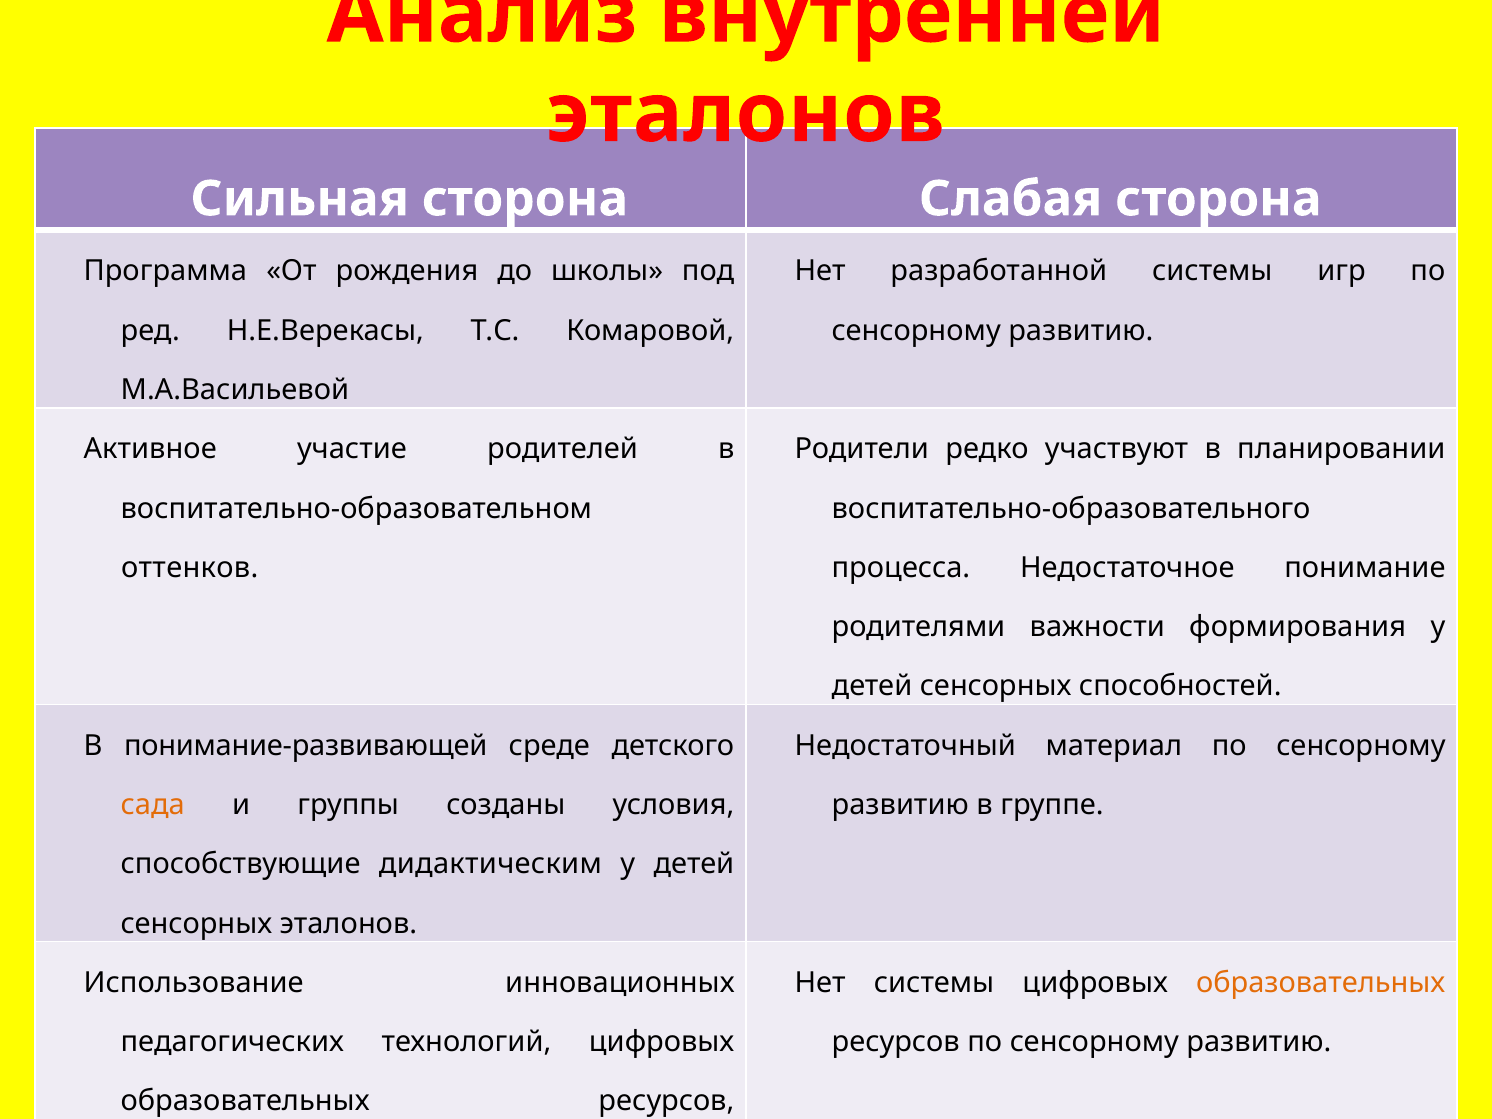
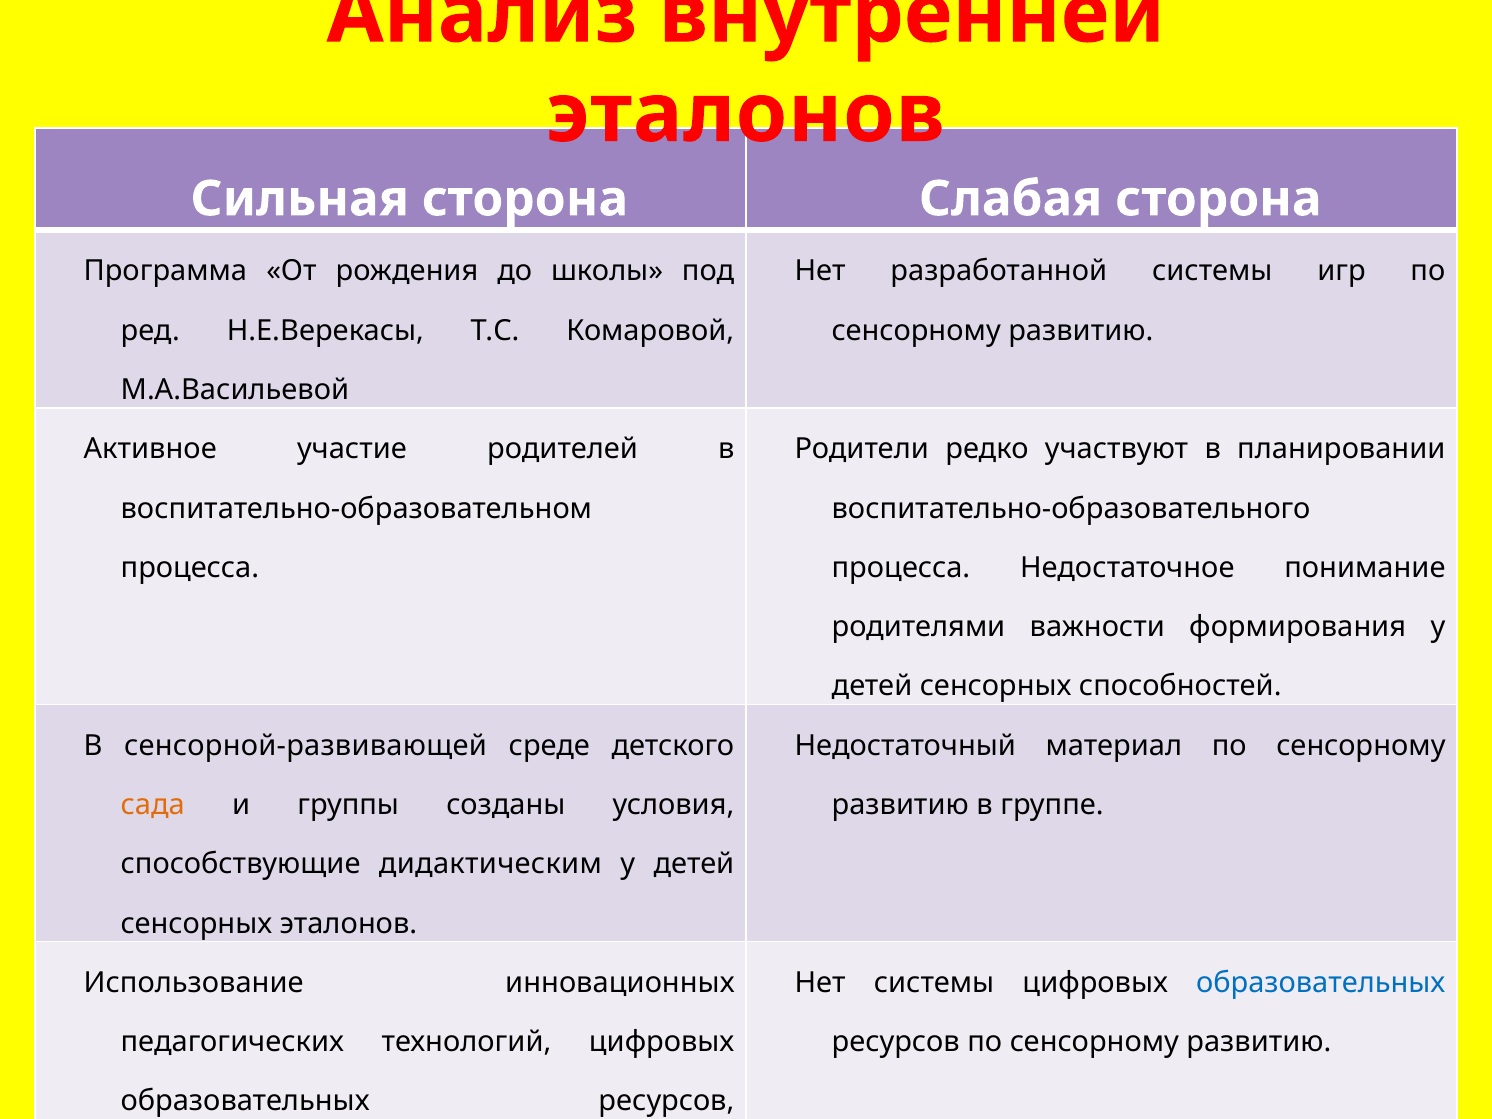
оттенков at (190, 568): оттенков -> процесса
понимание-развивающей: понимание-развивающей -> сенсорной-развивающей
образовательных at (1321, 983) colour: orange -> blue
